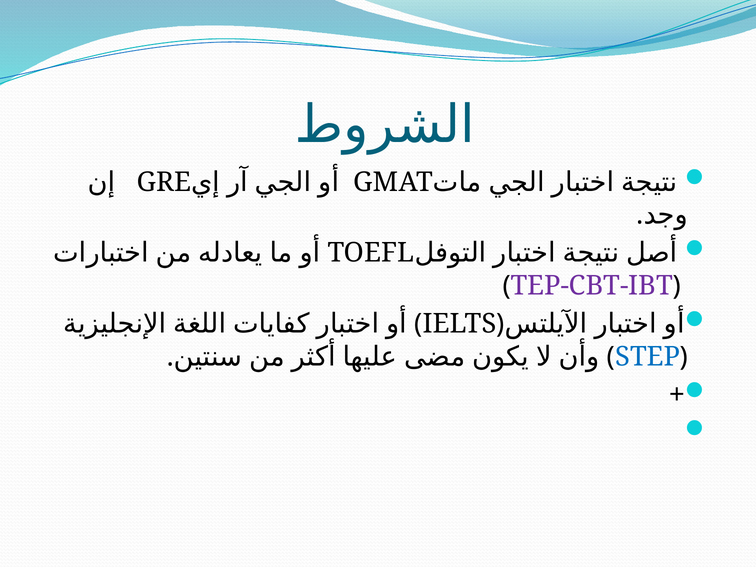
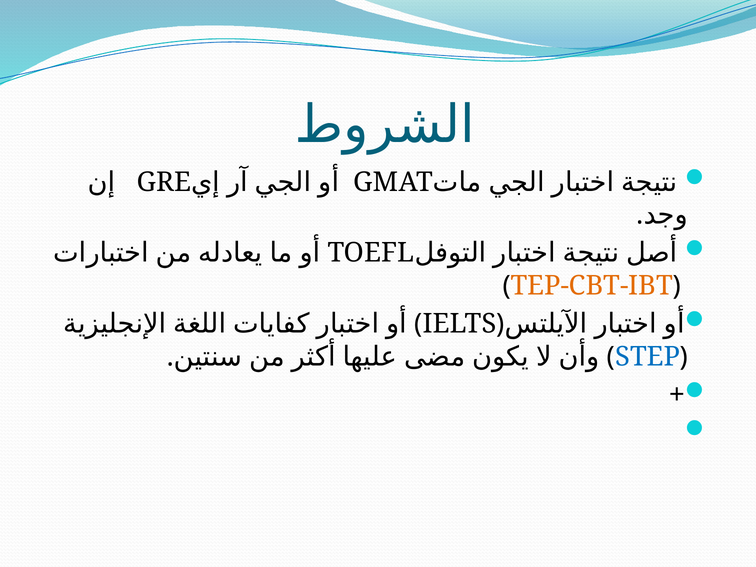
TEP-CBT-IBT colour: purple -> orange
